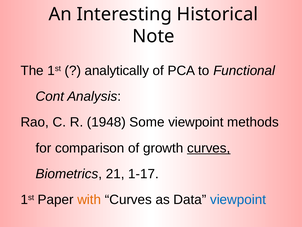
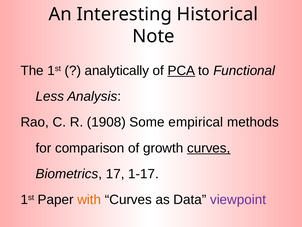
PCA underline: none -> present
Cont: Cont -> Less
1948: 1948 -> 1908
Some viewpoint: viewpoint -> empirical
21: 21 -> 17
viewpoint at (238, 199) colour: blue -> purple
